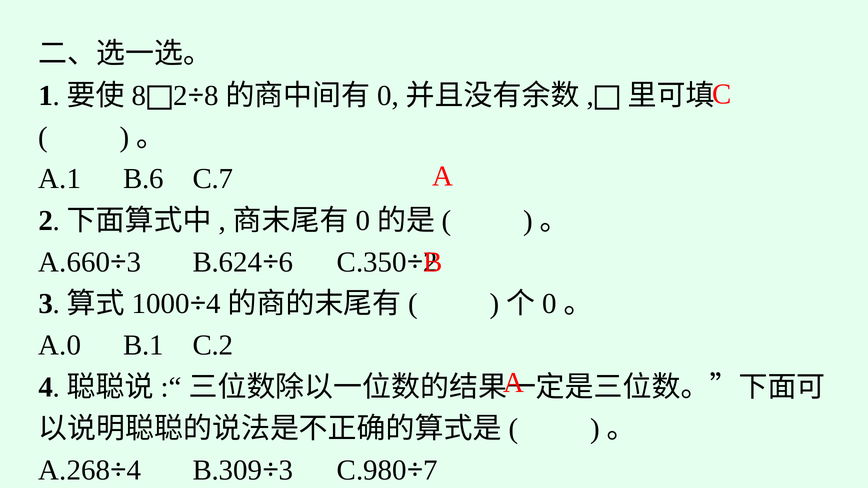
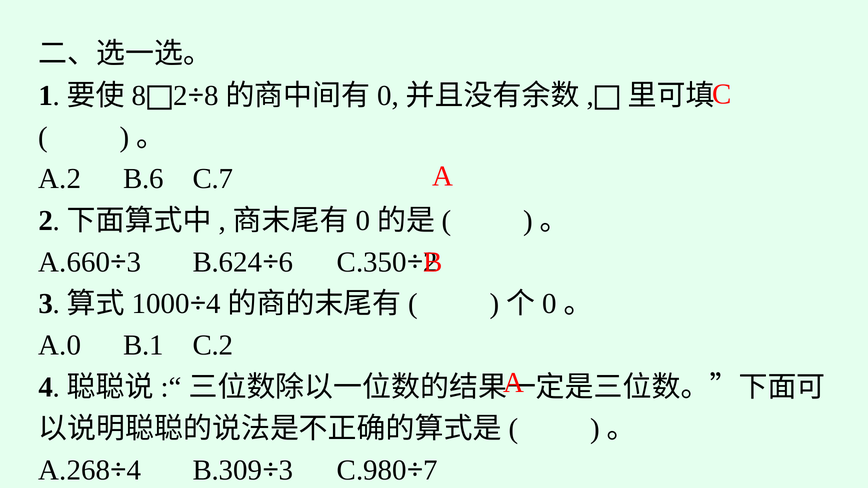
A.1: A.1 -> A.2
